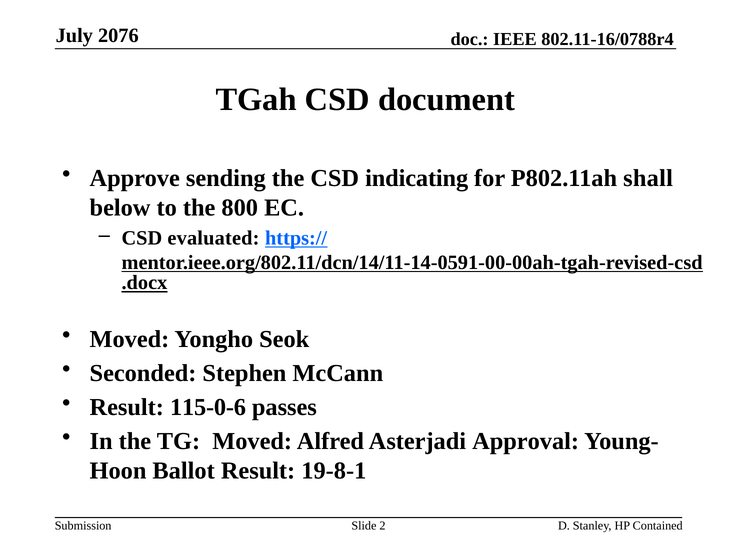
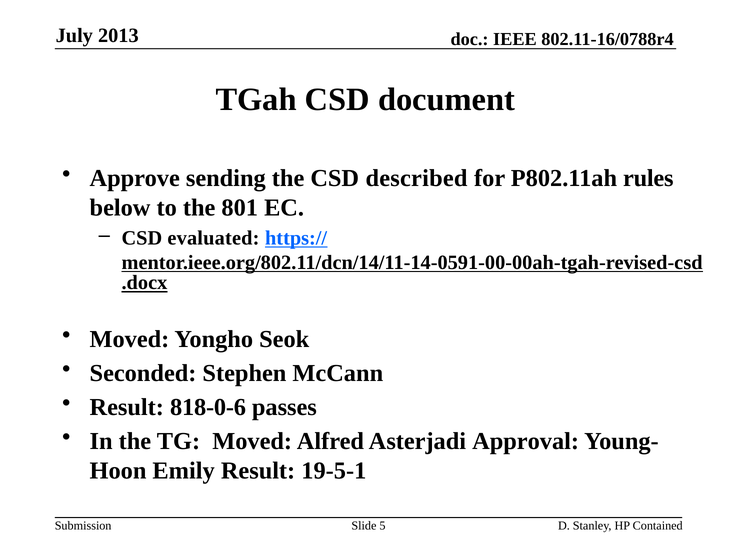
2076: 2076 -> 2013
indicating: indicating -> described
shall: shall -> rules
800: 800 -> 801
115-0-6: 115-0-6 -> 818-0-6
Ballot: Ballot -> Emily
19-8-1: 19-8-1 -> 19-5-1
2: 2 -> 5
